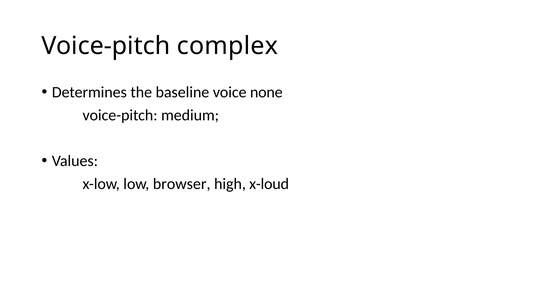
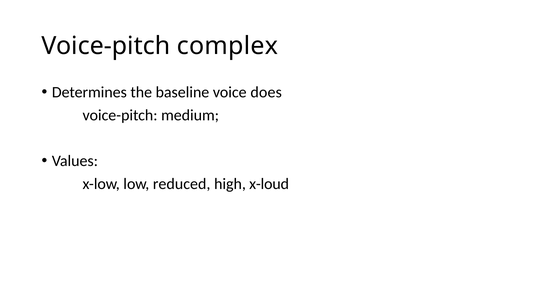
none: none -> does
browser: browser -> reduced
